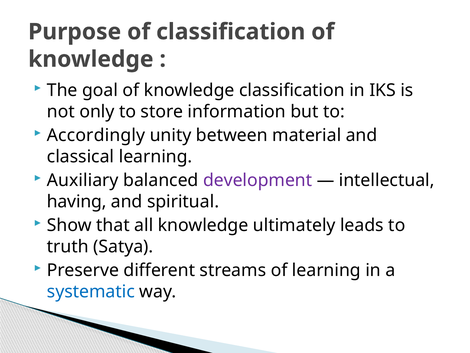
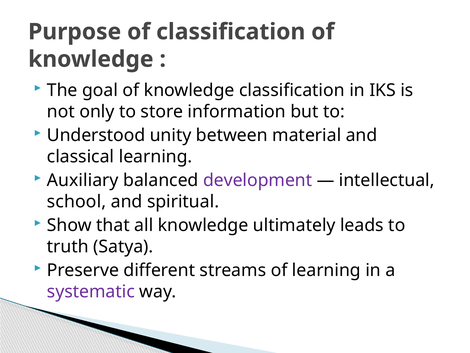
Accordingly: Accordingly -> Understood
having: having -> school
systematic colour: blue -> purple
